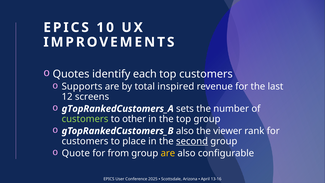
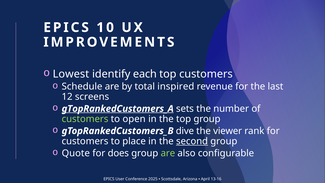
Quotes: Quotes -> Lowest
Supports: Supports -> Schedule
gTopRankedCustomers_A underline: none -> present
other: other -> open
gTopRankedCustomers_B also: also -> dive
from: from -> does
are at (168, 153) colour: yellow -> light green
